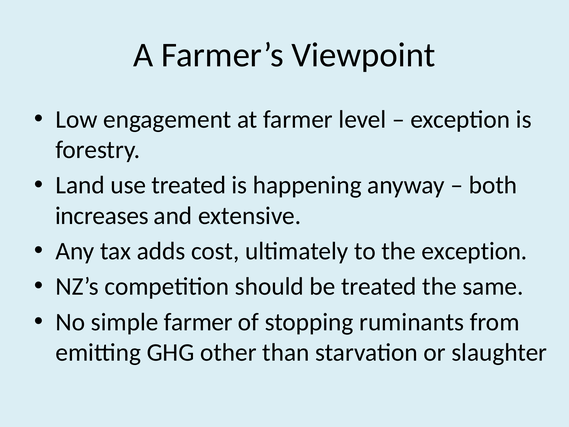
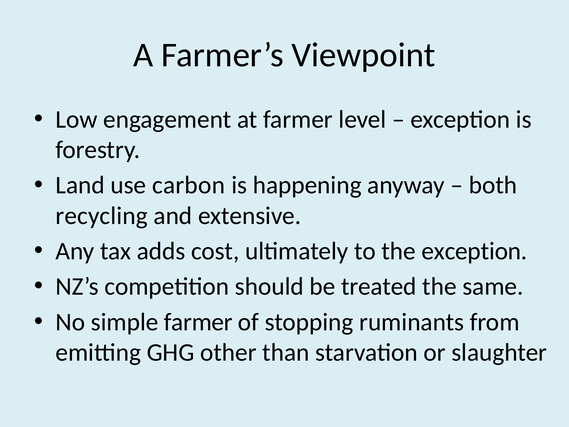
use treated: treated -> carbon
increases: increases -> recycling
